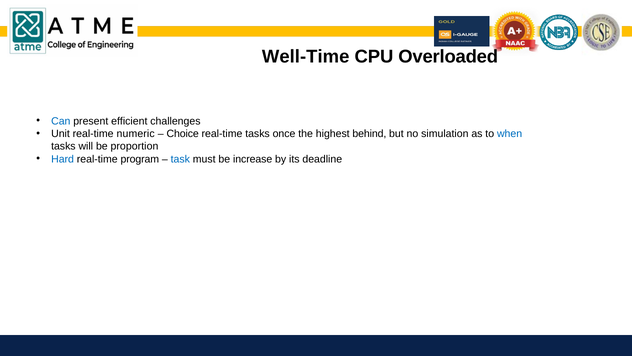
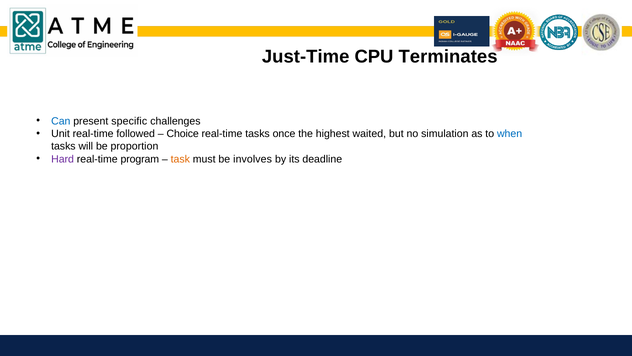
Well-Time: Well-Time -> Just-Time
Overloaded: Overloaded -> Terminates
efficient: efficient -> specific
numeric: numeric -> followed
behind: behind -> waited
Hard colour: blue -> purple
task colour: blue -> orange
increase: increase -> involves
